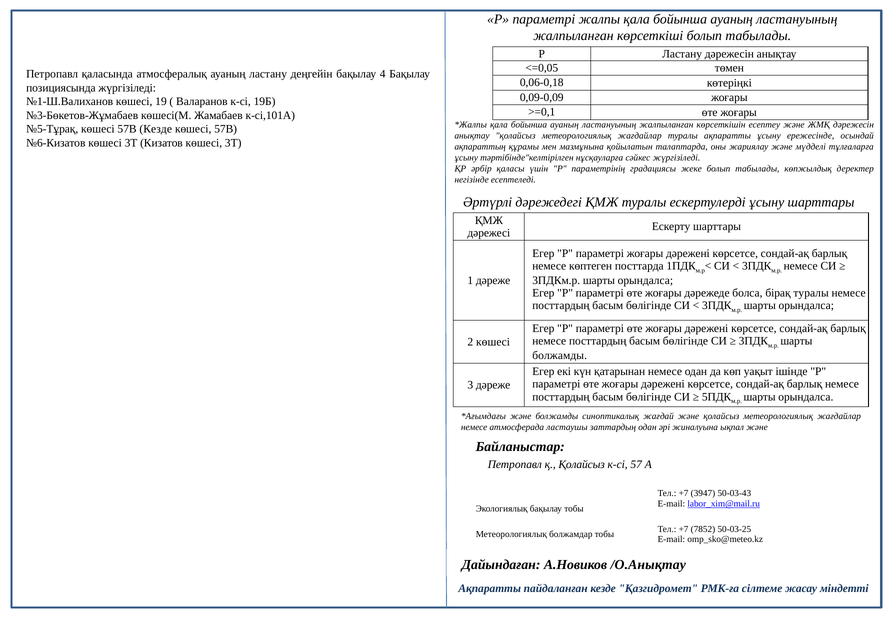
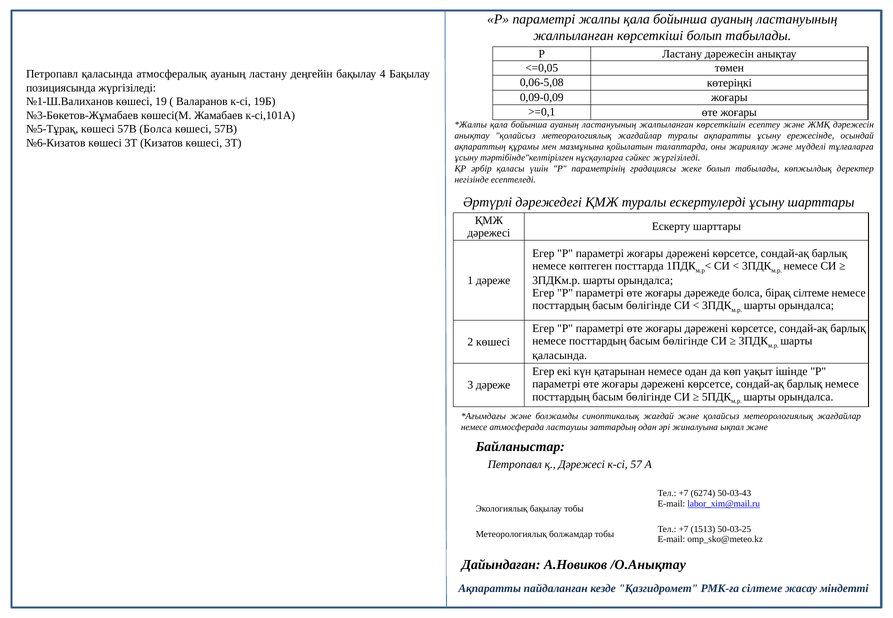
0,06-0,18: 0,06-0,18 -> 0,06-5,08
57В Кезде: Кезде -> Болса
бірақ туралы: туралы -> сілтеме
болжамды at (560, 356): болжамды -> қаласында
қ Қолайсыз: Қолайсыз -> Дәрежесі
3947: 3947 -> 6274
7852: 7852 -> 1513
